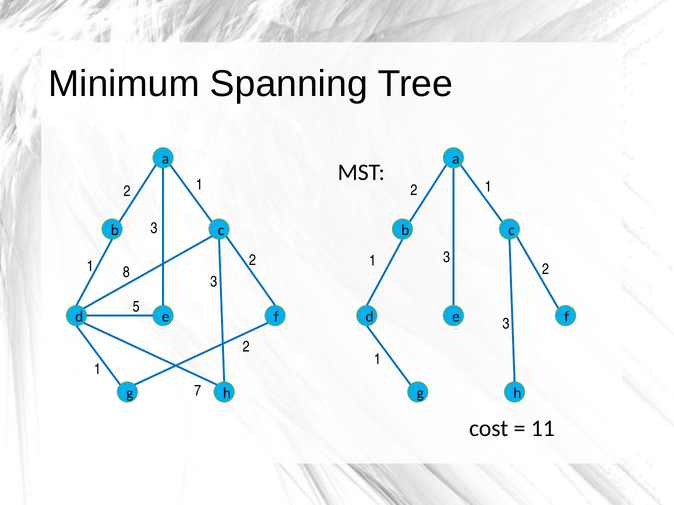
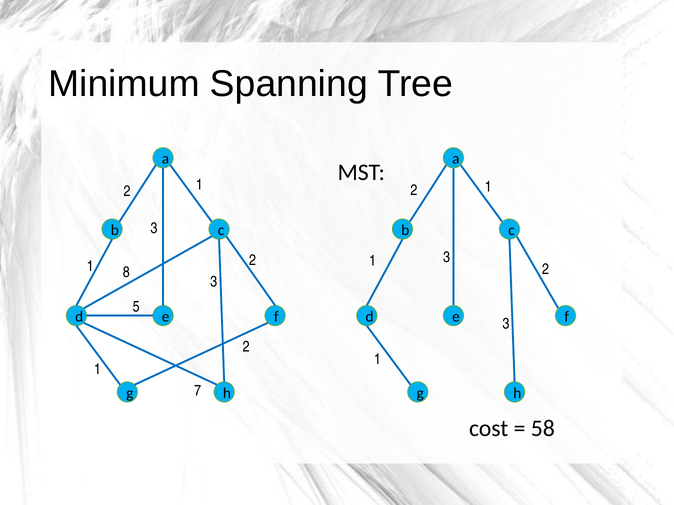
11: 11 -> 58
